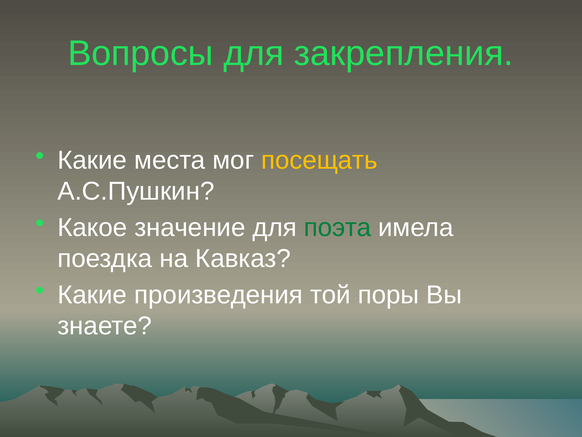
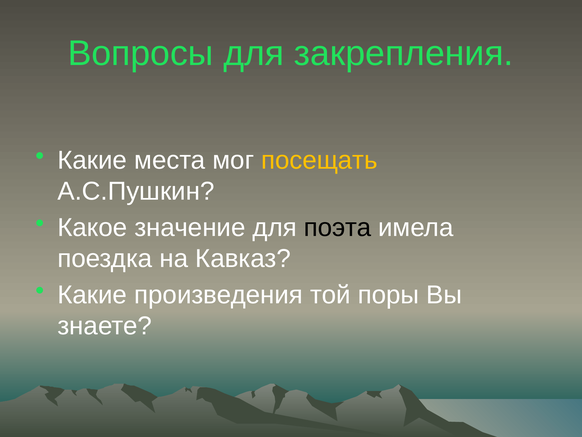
поэта colour: green -> black
